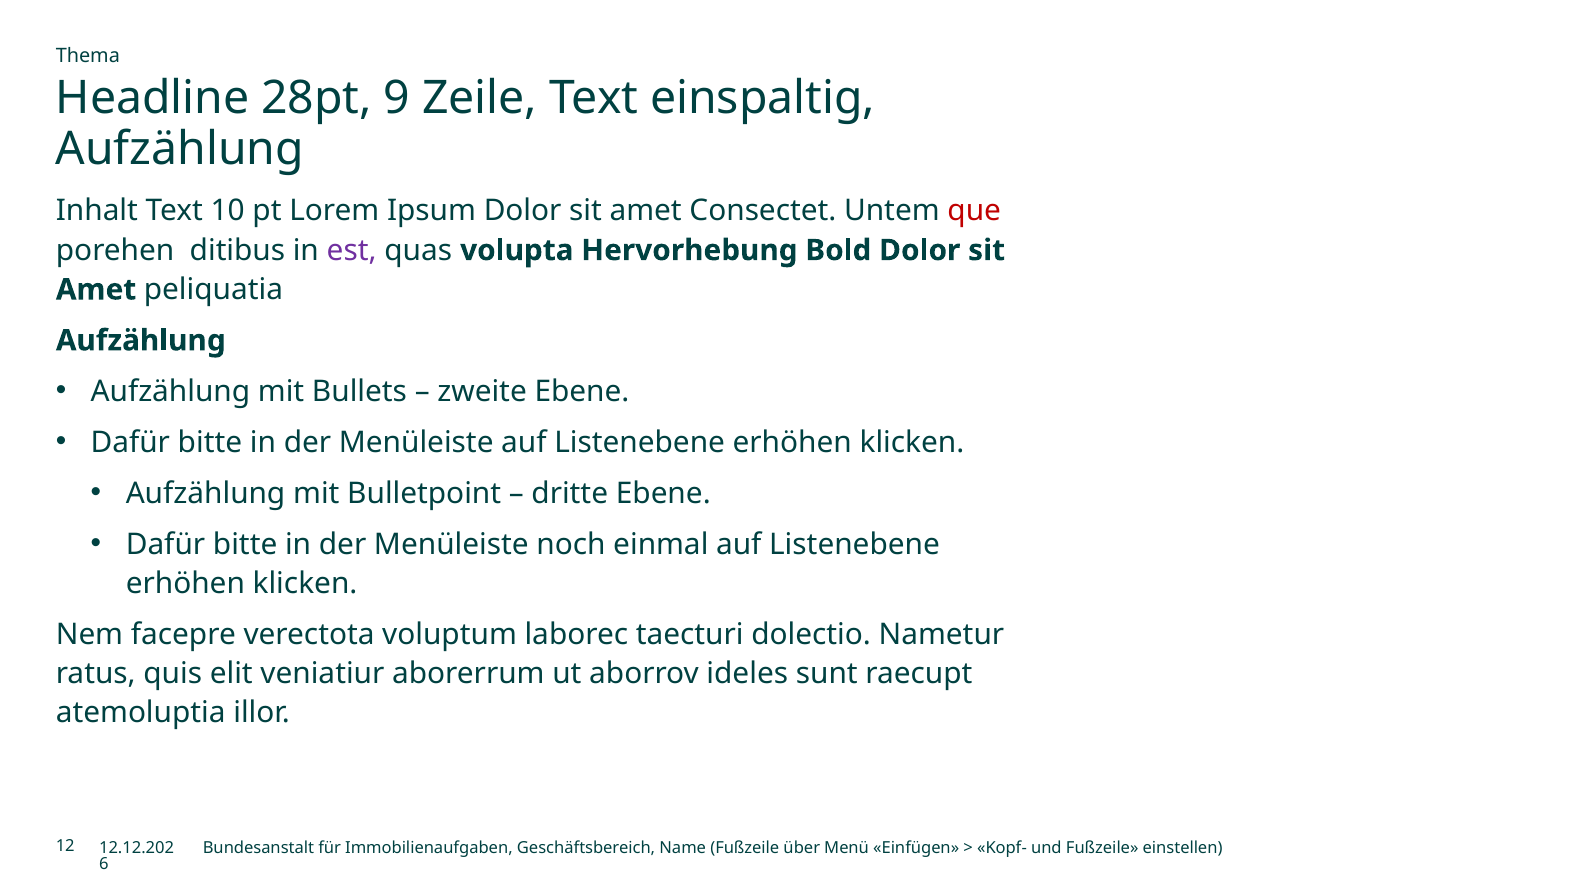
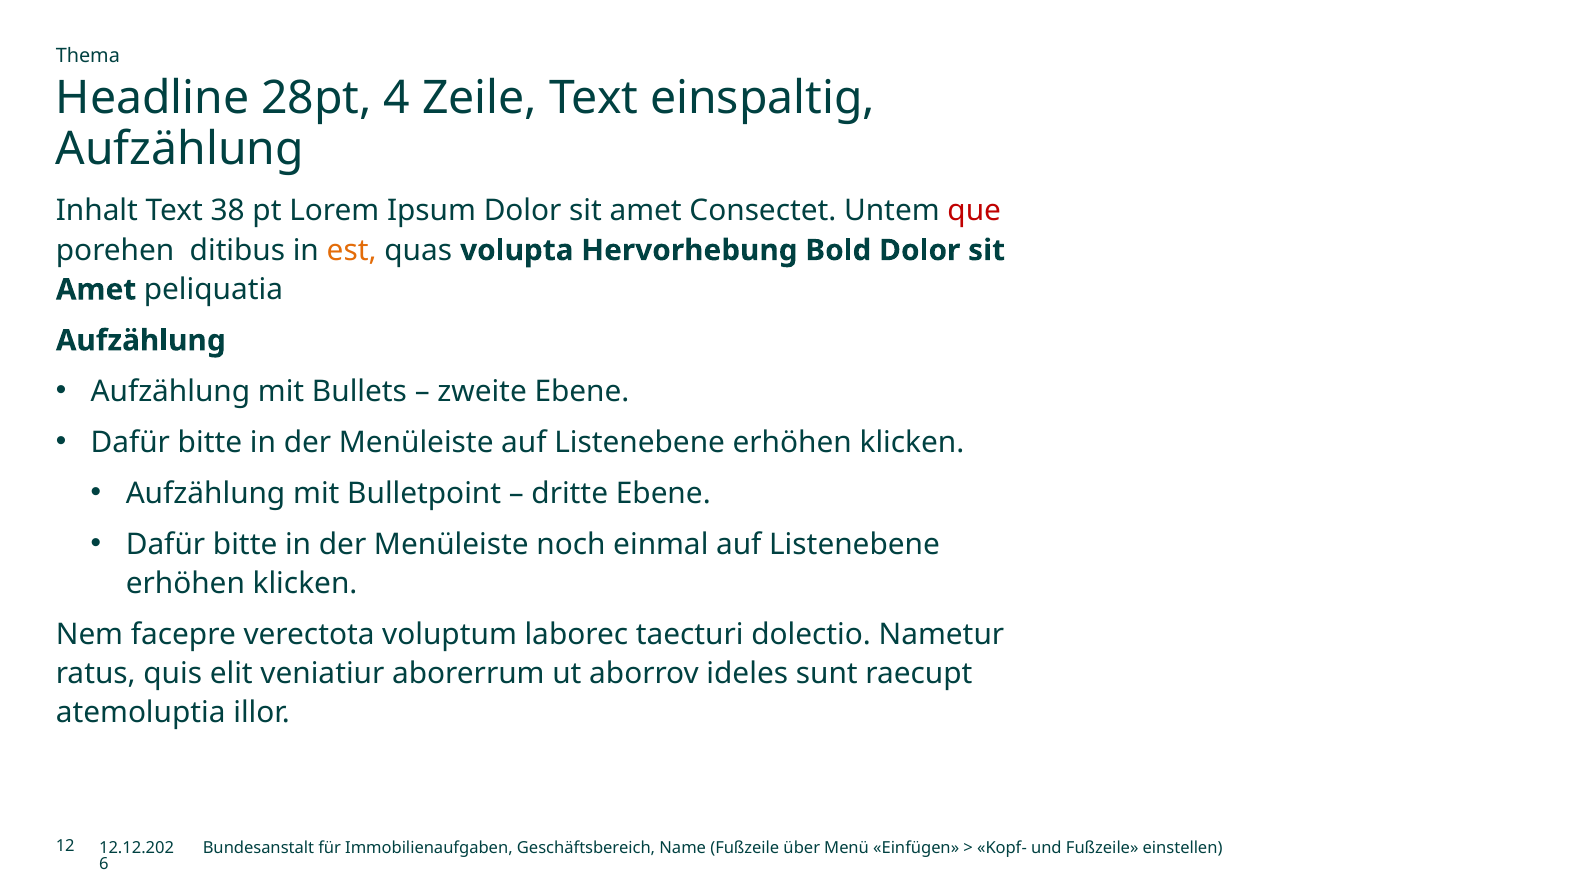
9: 9 -> 4
10: 10 -> 38
est colour: purple -> orange
